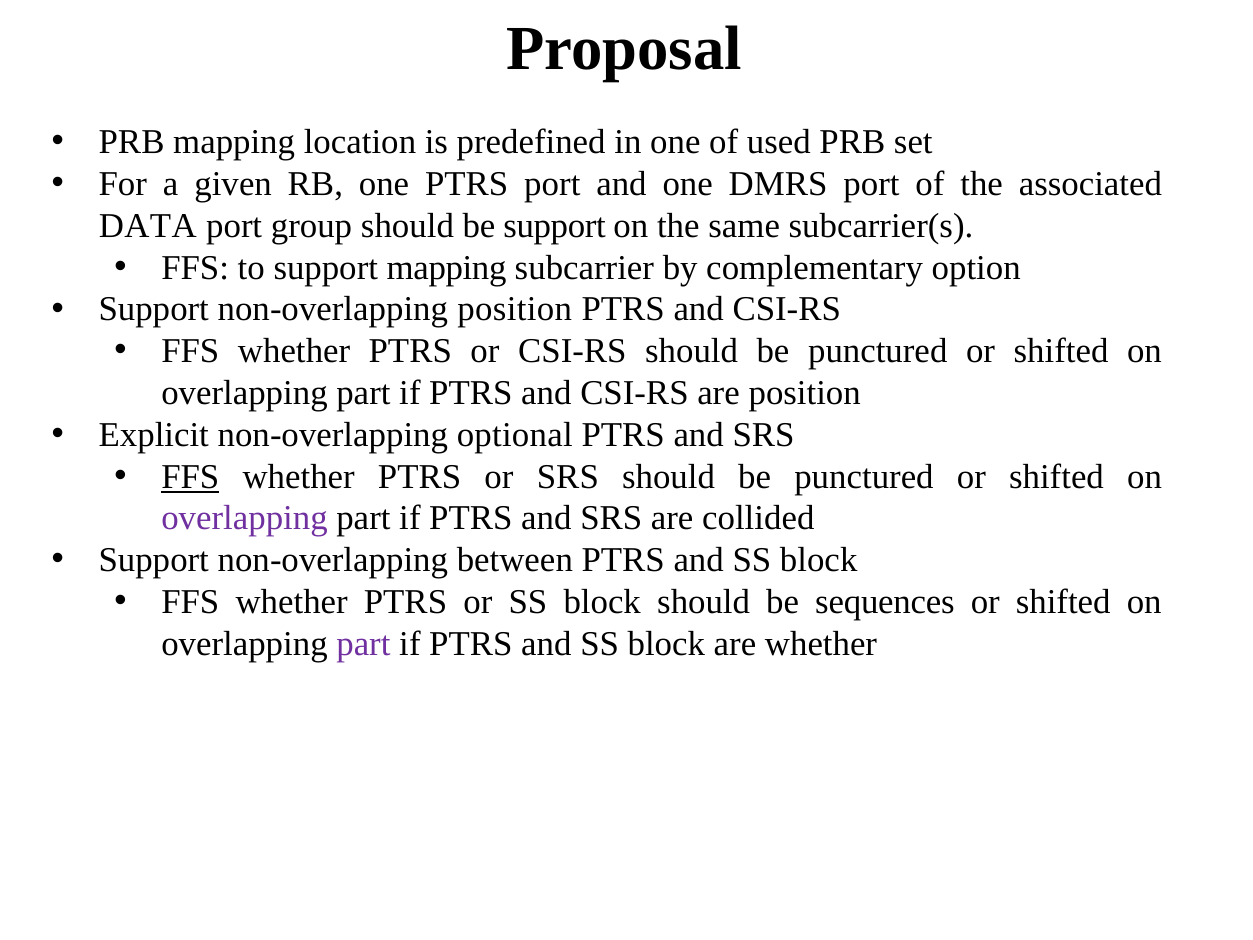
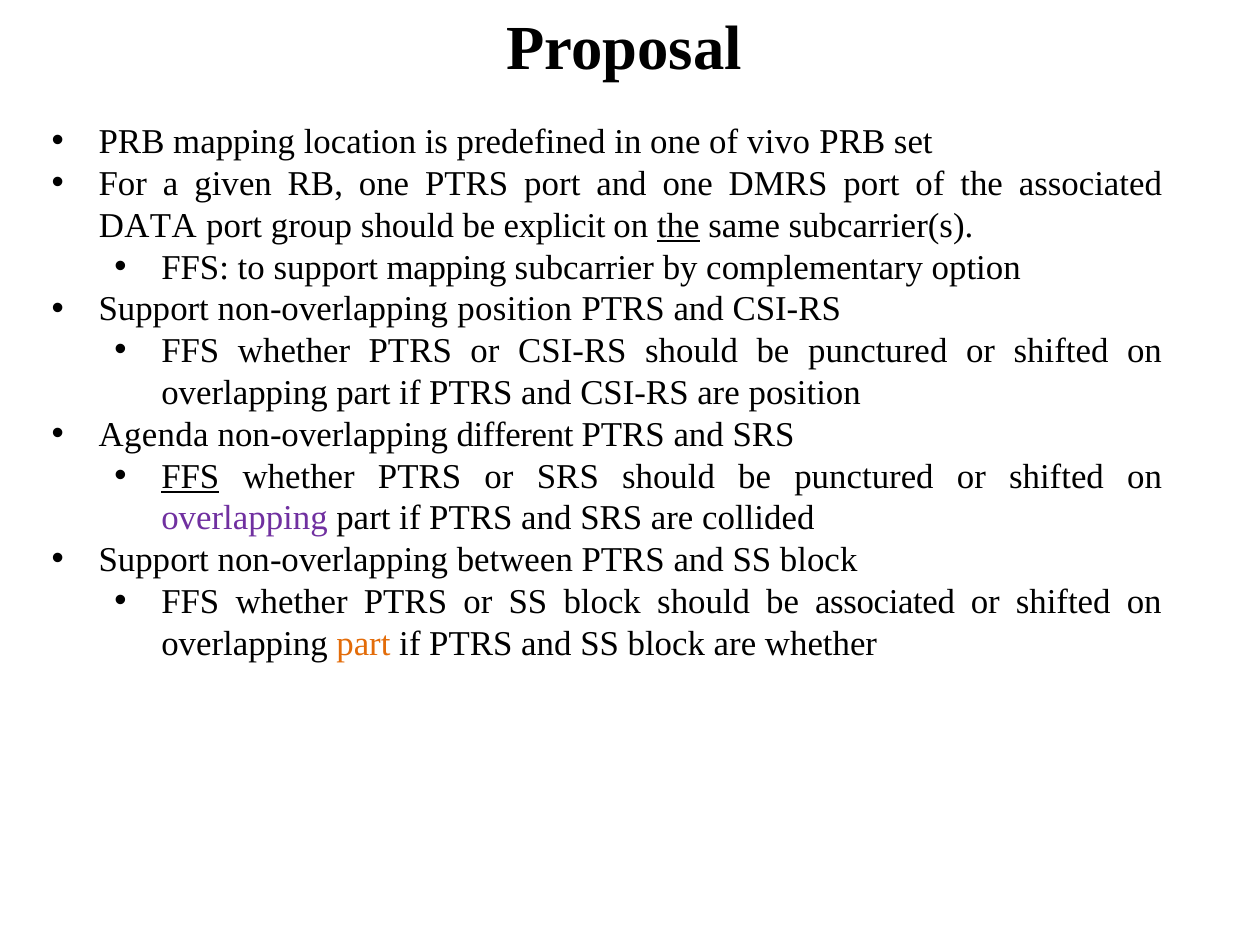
used: used -> vivo
be support: support -> explicit
the at (678, 226) underline: none -> present
Explicit: Explicit -> Agenda
optional: optional -> different
be sequences: sequences -> associated
part at (363, 644) colour: purple -> orange
